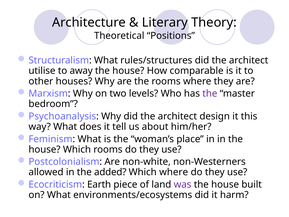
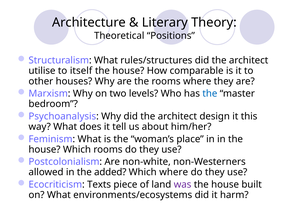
away: away -> itself
the at (210, 93) colour: purple -> blue
Earth: Earth -> Texts
